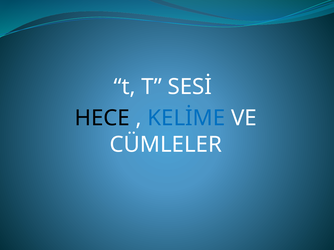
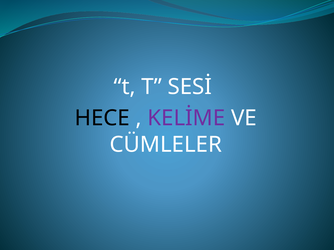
KELİME colour: blue -> purple
